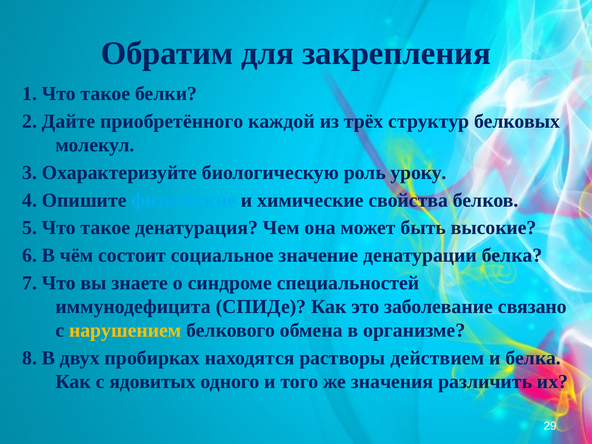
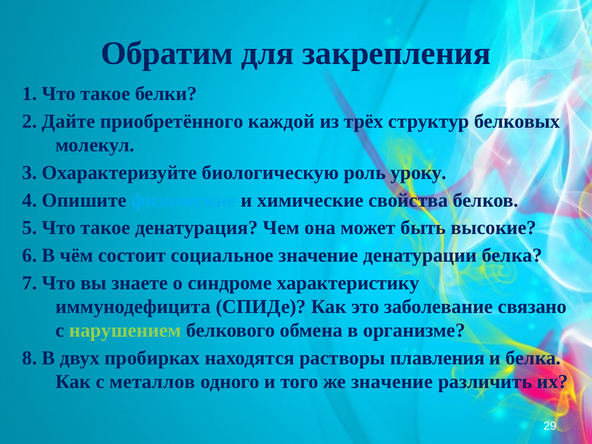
специальностей: специальностей -> характеристику
нарушением colour: yellow -> light green
действием: действием -> плавления
ядовитых: ядовитых -> металлов
же значения: значения -> значение
